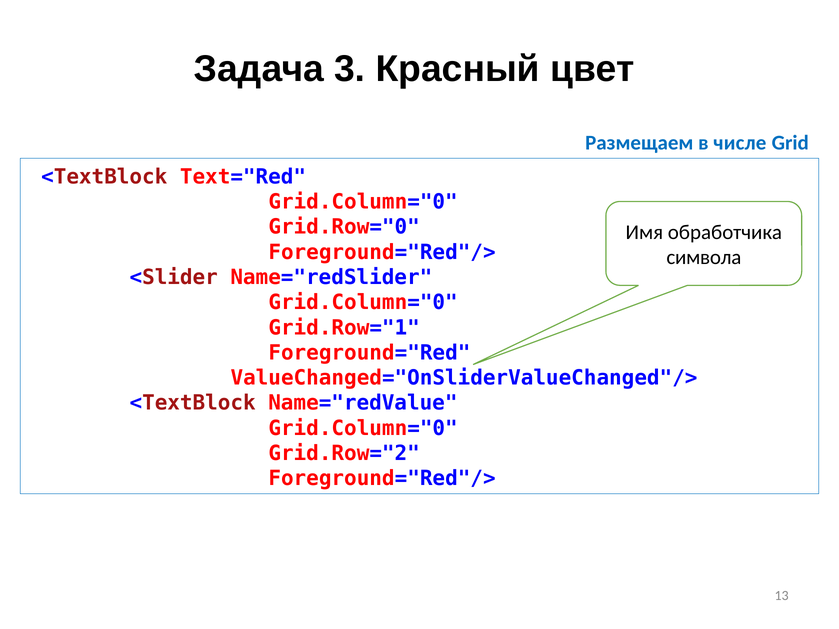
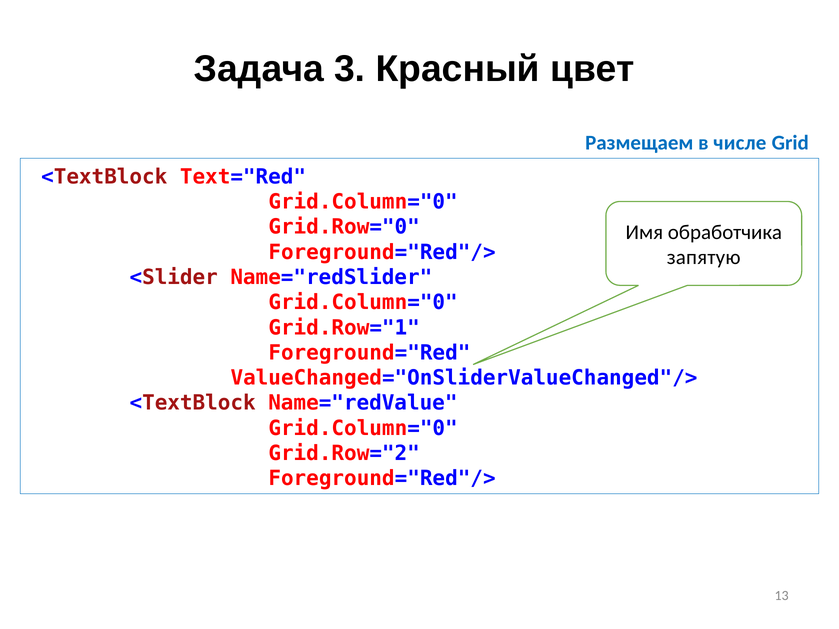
символа: символа -> запятую
